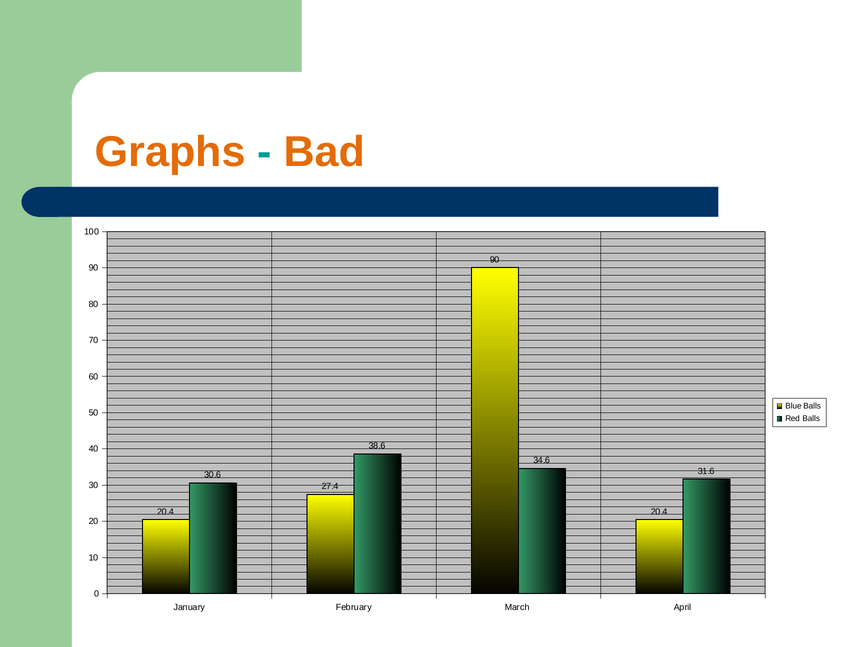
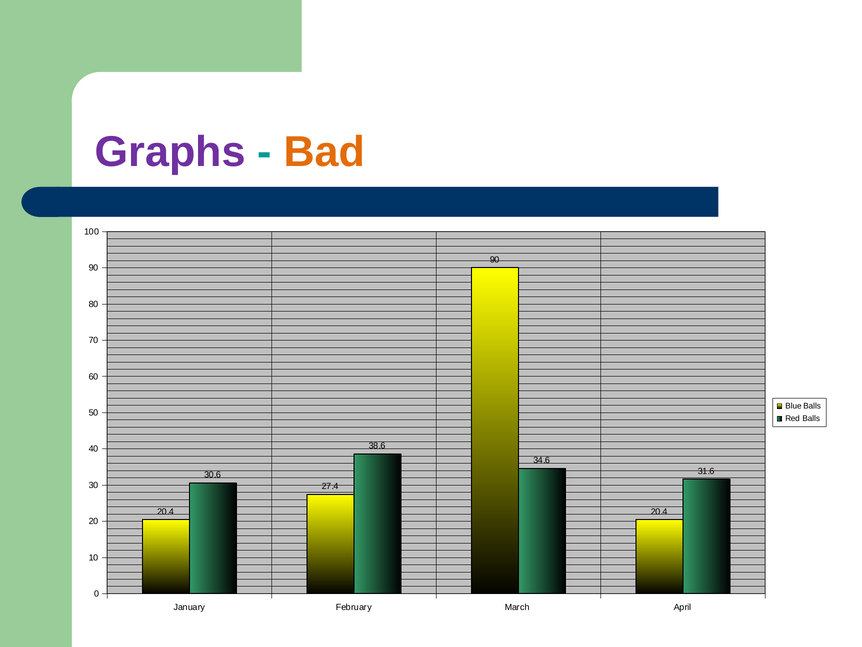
Graphs colour: orange -> purple
